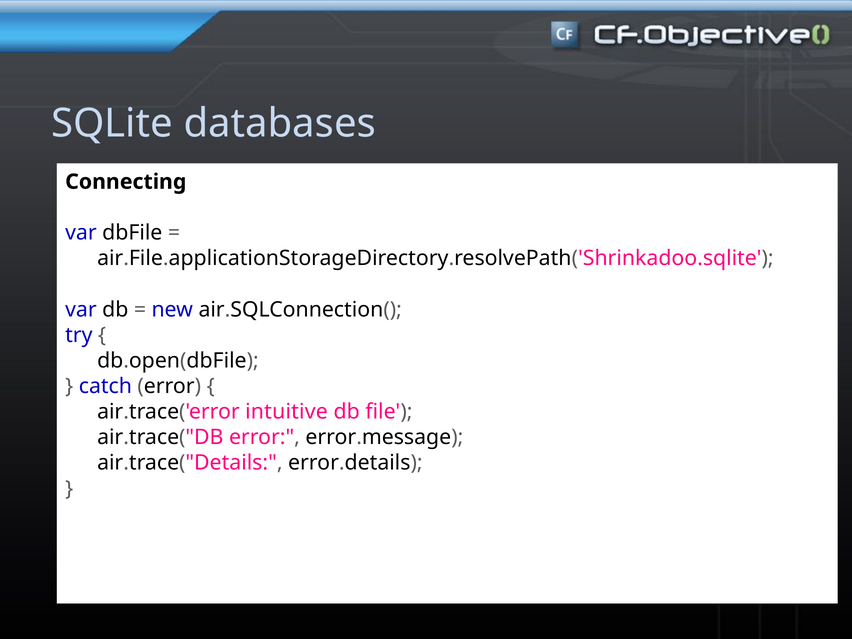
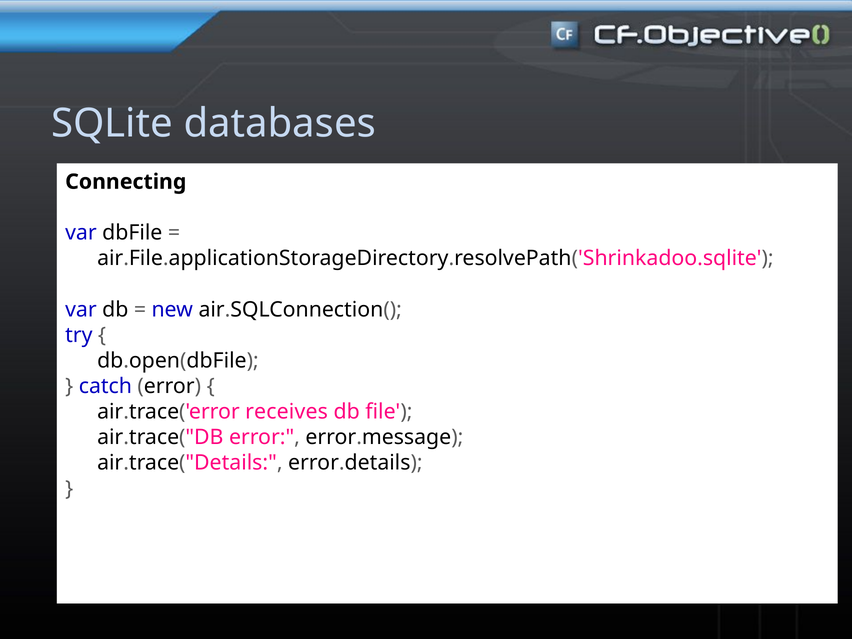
intuitive: intuitive -> receives
